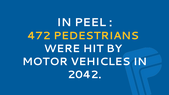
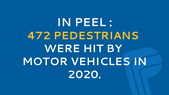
2042: 2042 -> 2020
